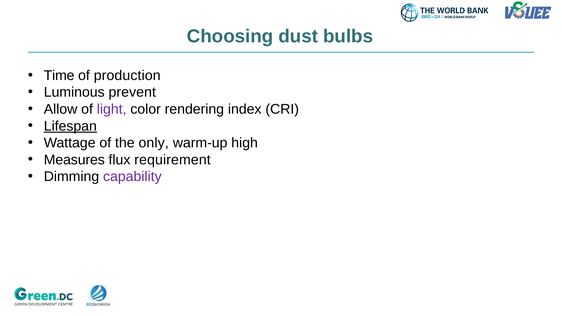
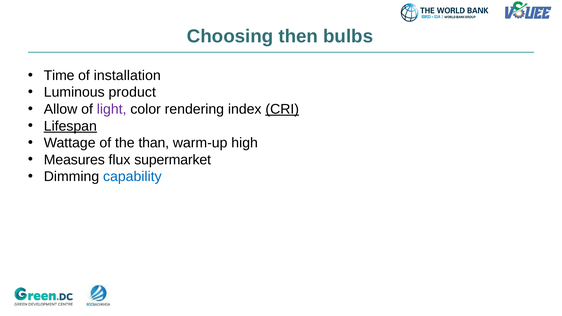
dust: dust -> then
production: production -> installation
prevent: prevent -> product
CRI underline: none -> present
only: only -> than
requirement: requirement -> supermarket
capability colour: purple -> blue
